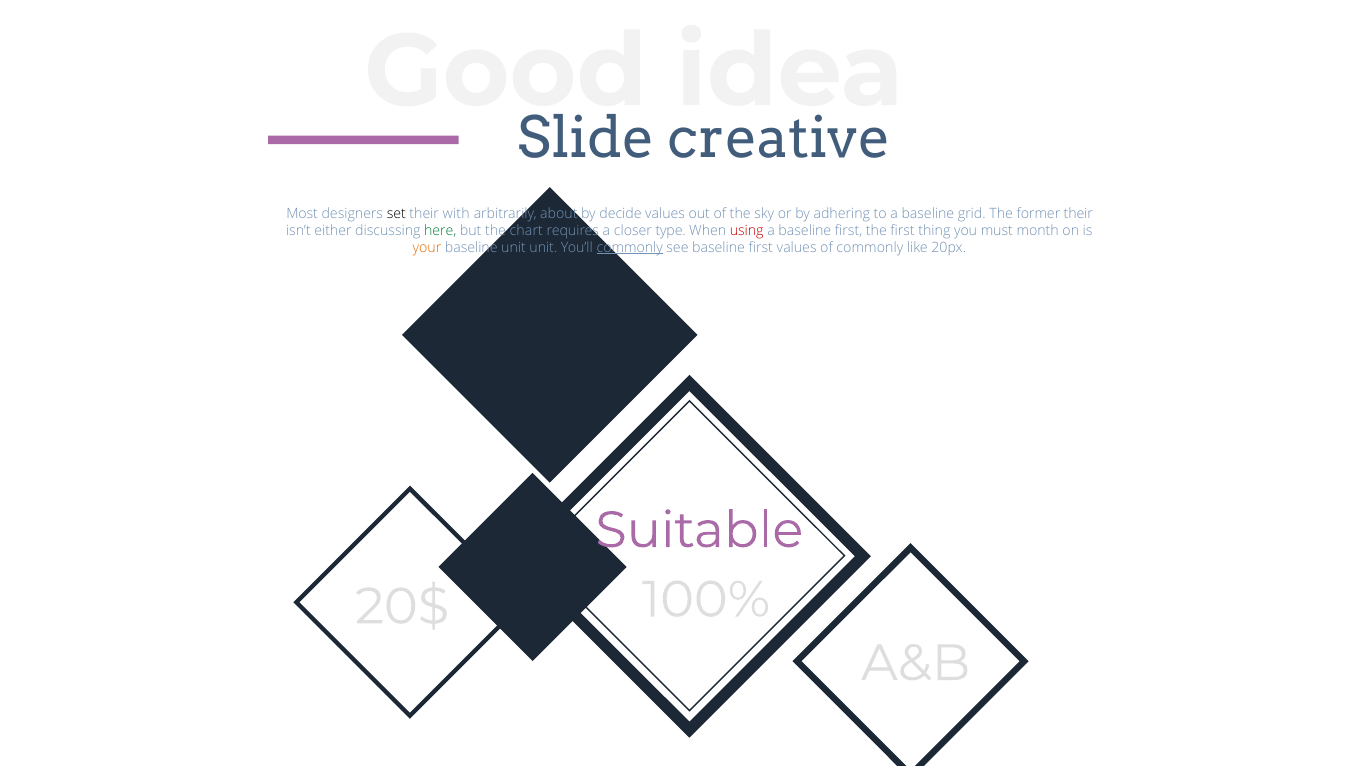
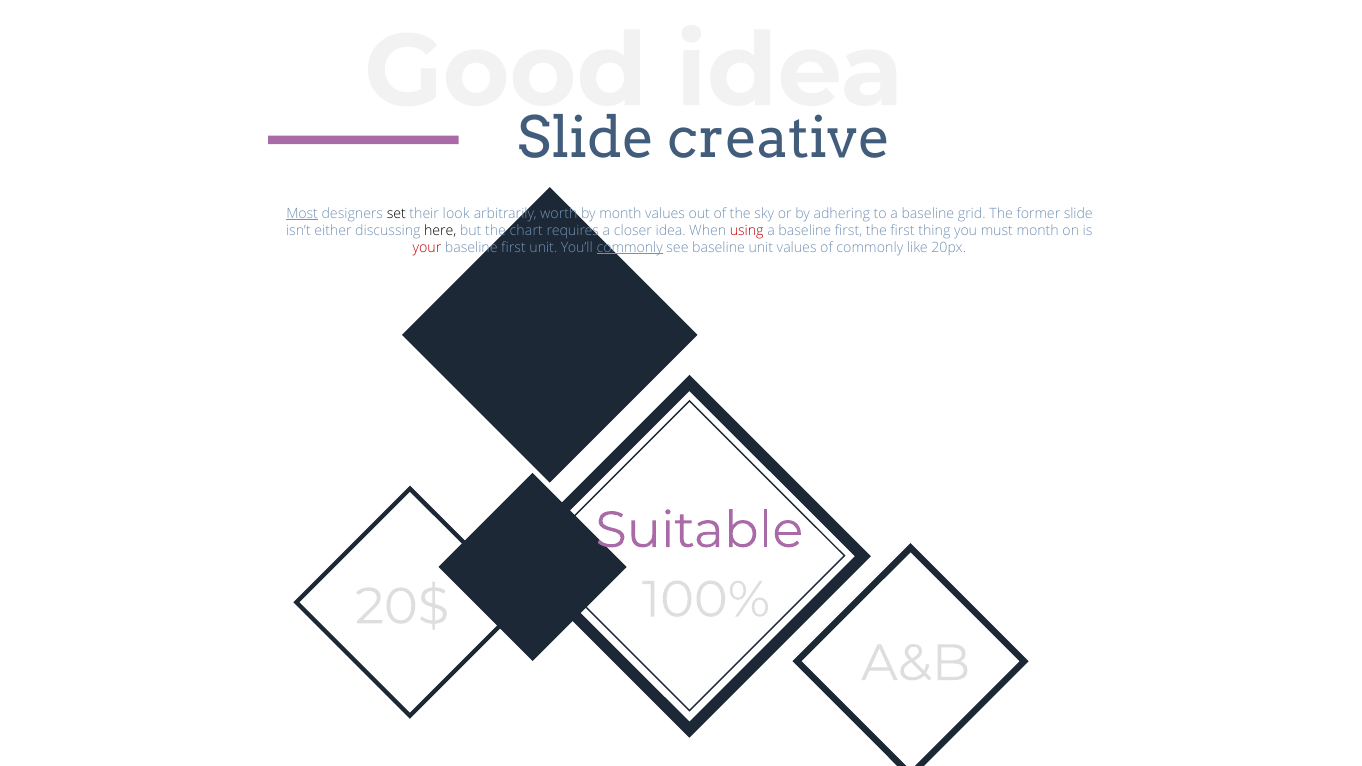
Most underline: none -> present
with: with -> look
about: about -> worth
by decide: decide -> month
former their: their -> slide
here colour: green -> black
closer type: type -> idea
your colour: orange -> red
unit at (514, 248): unit -> first
see baseline first: first -> unit
